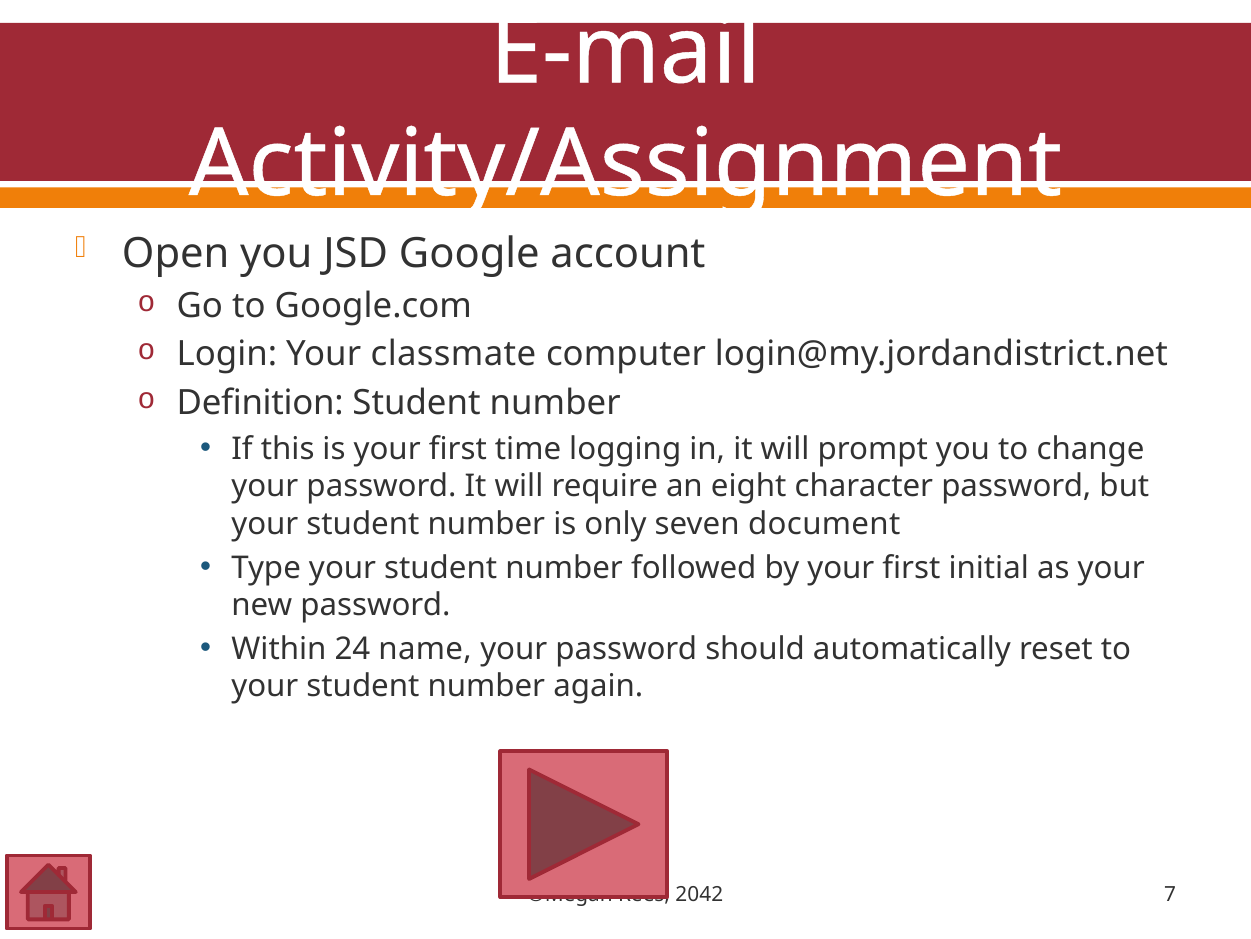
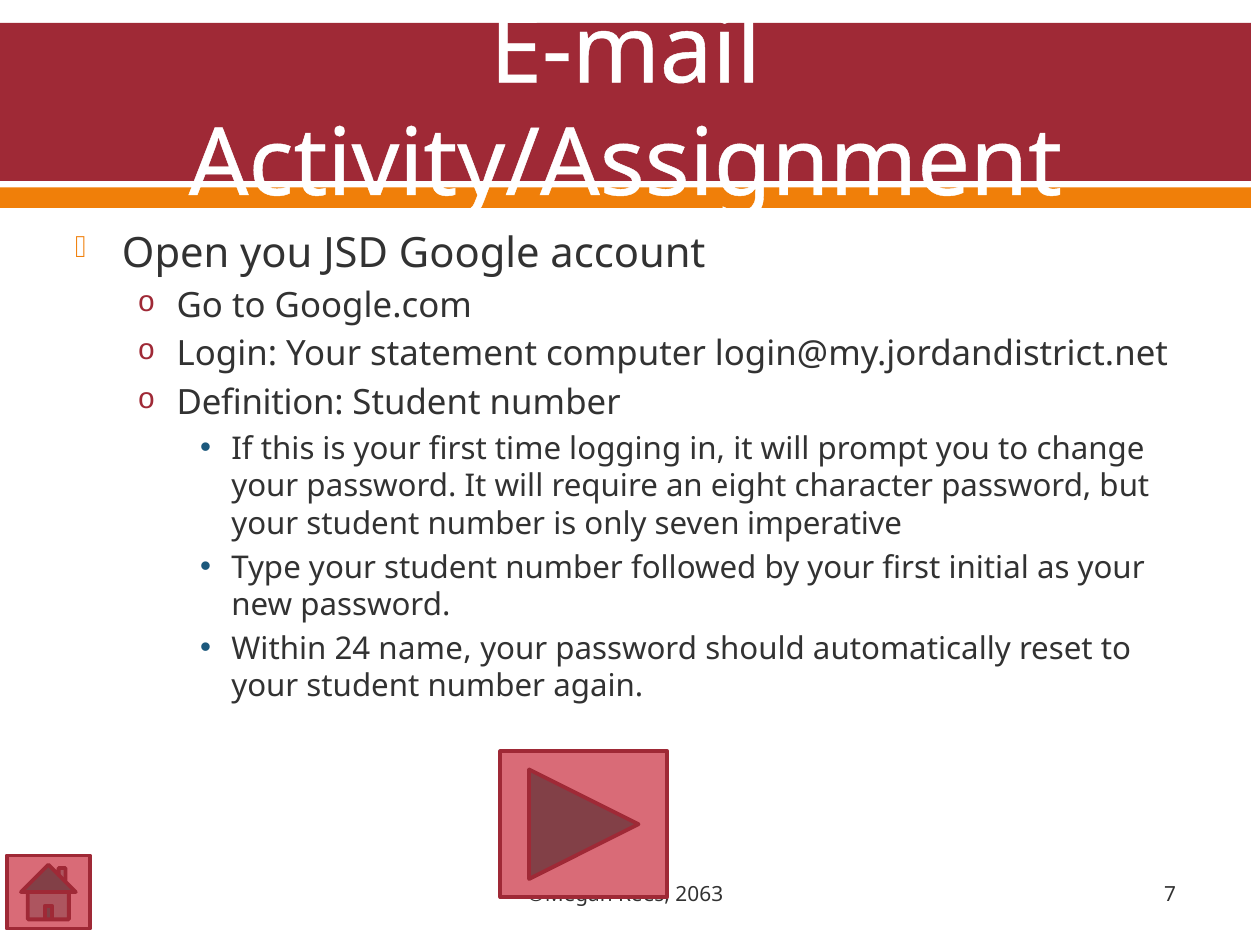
classmate: classmate -> statement
document: document -> imperative
2042: 2042 -> 2063
